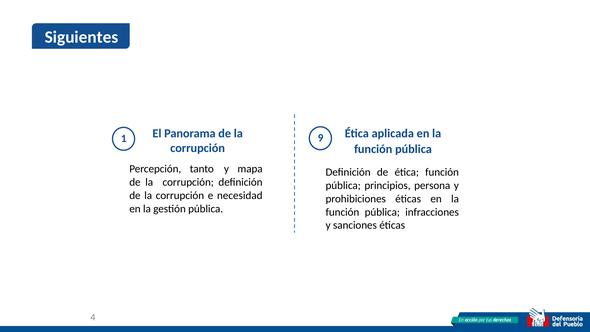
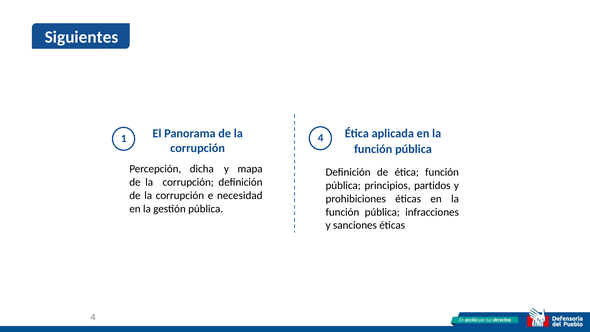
1 9: 9 -> 4
tanto: tanto -> dicha
persona: persona -> partidos
